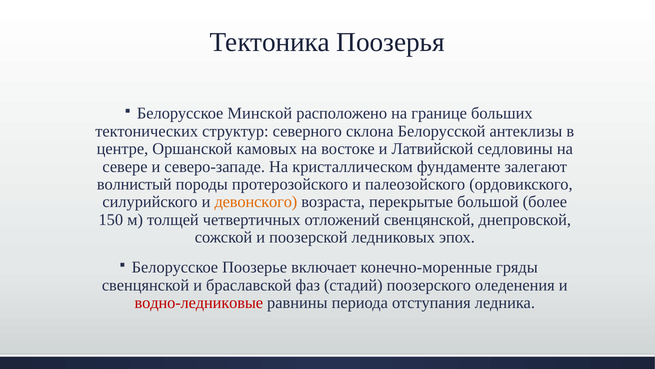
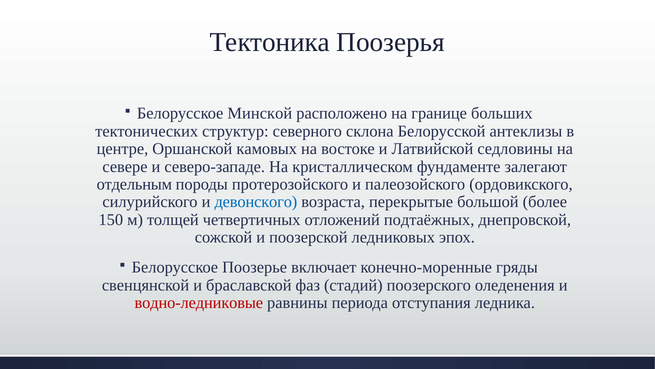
волнистый: волнистый -> отдельным
девонского colour: orange -> blue
отложений свенцянской: свенцянской -> подтаёжных
